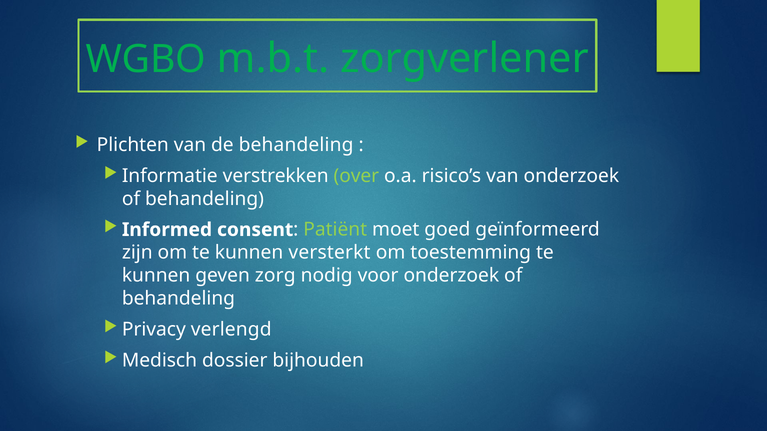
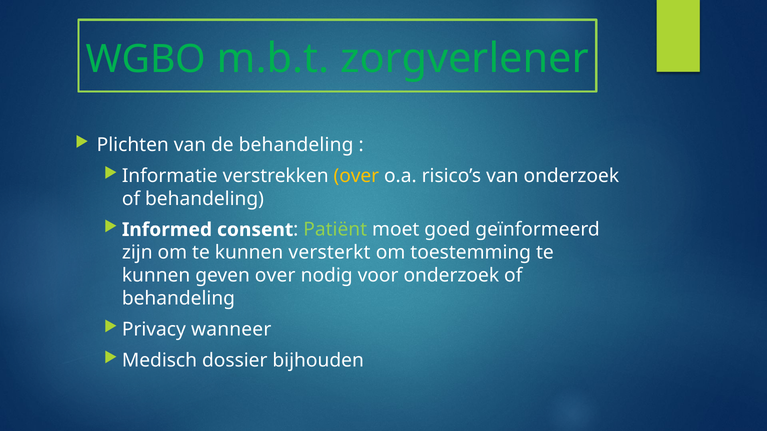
over at (356, 176) colour: light green -> yellow
geven zorg: zorg -> over
verlengd: verlengd -> wanneer
